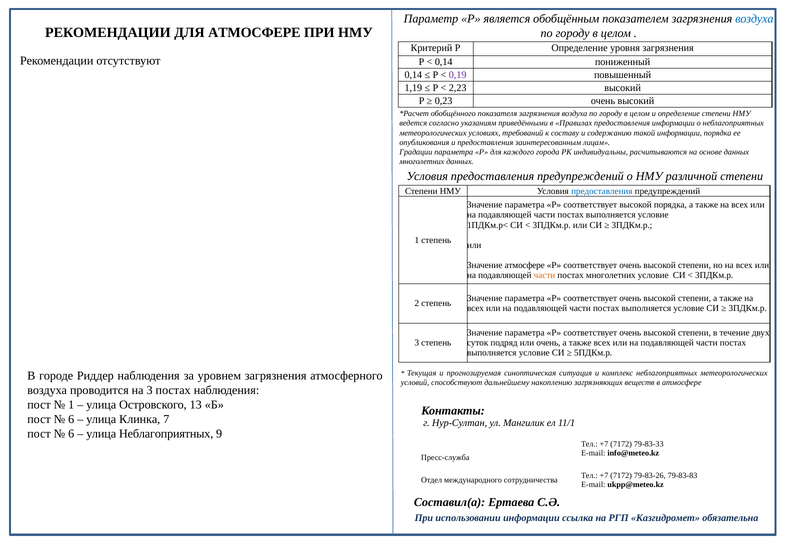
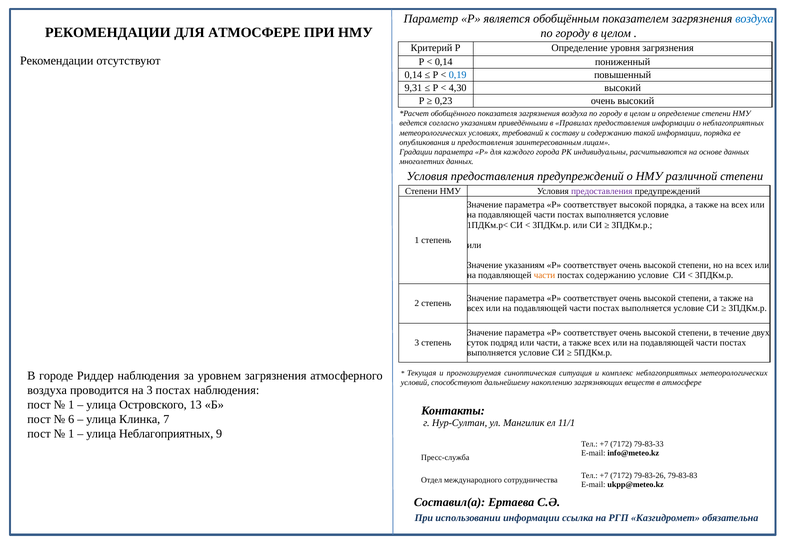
0,19 colour: purple -> blue
1,19: 1,19 -> 9,31
2,23: 2,23 -> 4,30
предоставления at (602, 191) colour: blue -> purple
Значение атмосфере: атмосфере -> указаниям
постах многолетних: многолетних -> содержанию
или очень: очень -> части
6 at (71, 434): 6 -> 1
